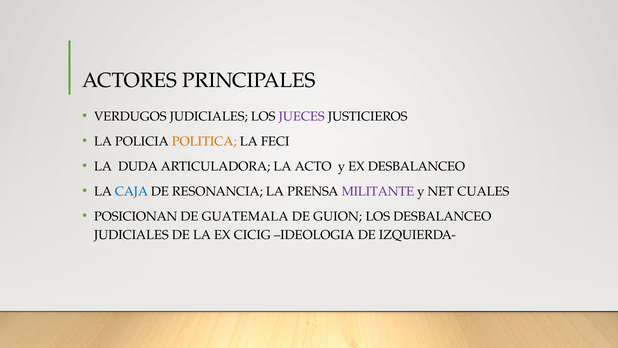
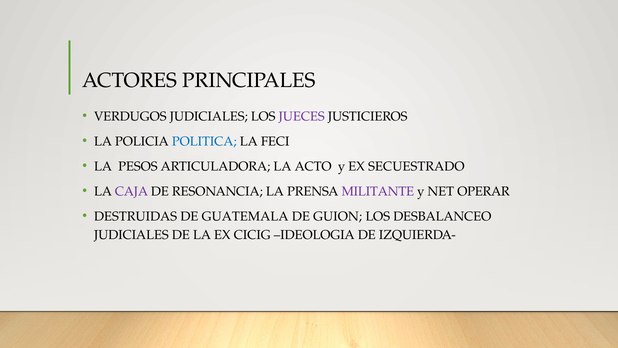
POLITICA colour: orange -> blue
DUDA: DUDA -> PESOS
EX DESBALANCEO: DESBALANCEO -> SECUESTRADO
CAJA colour: blue -> purple
CUALES: CUALES -> OPERAR
POSICIONAN: POSICIONAN -> DESTRUIDAS
